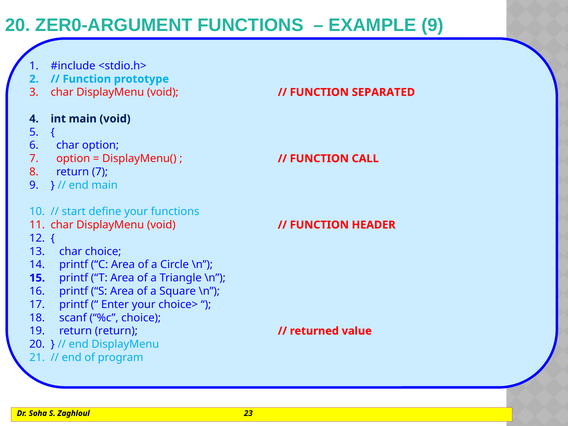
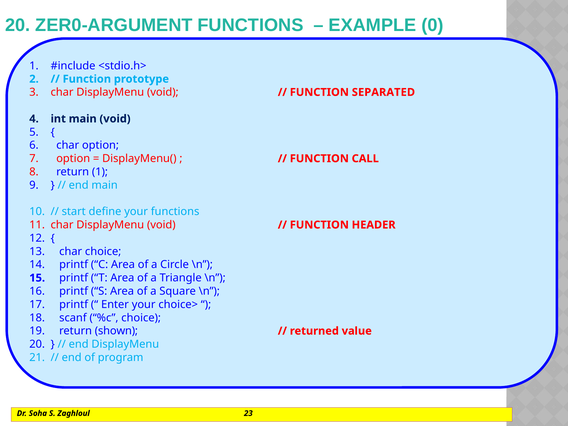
EXAMPLE 9: 9 -> 0
return 7: 7 -> 1
return return: return -> shown
